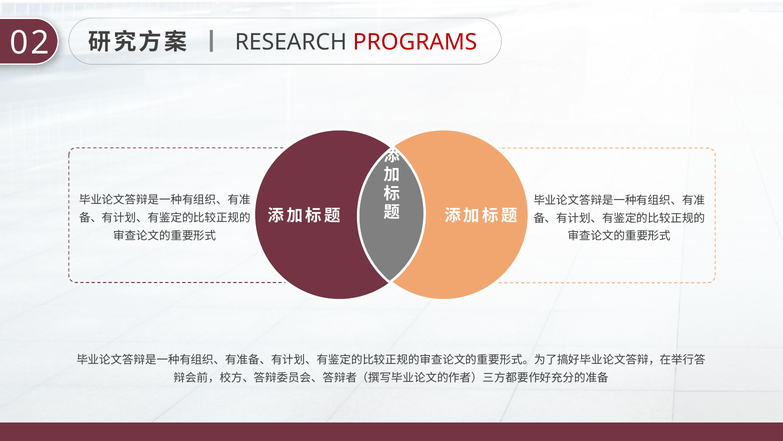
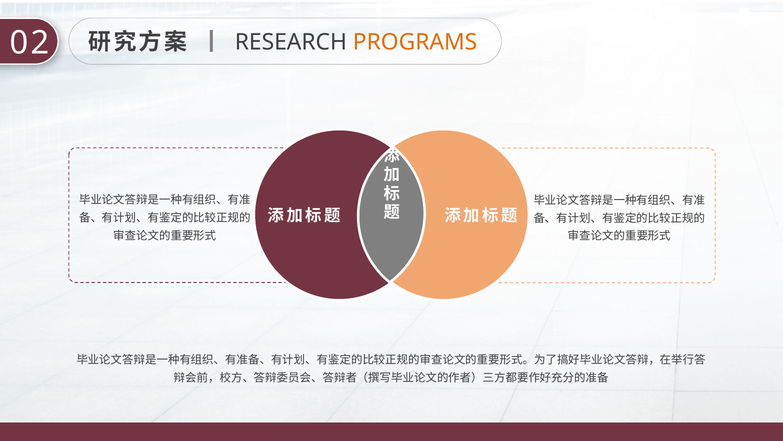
PROGRAMS colour: red -> orange
